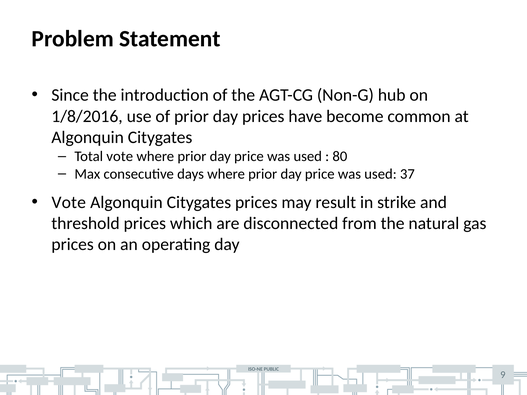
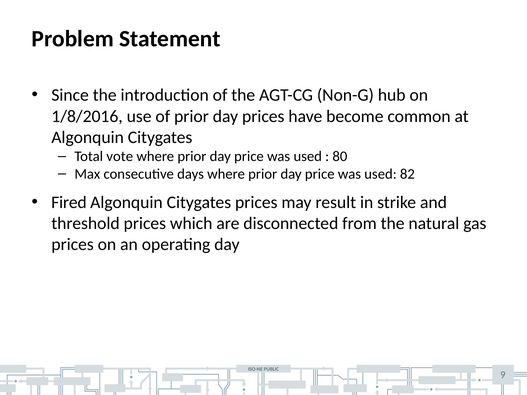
37: 37 -> 82
Vote at (69, 202): Vote -> Fired
